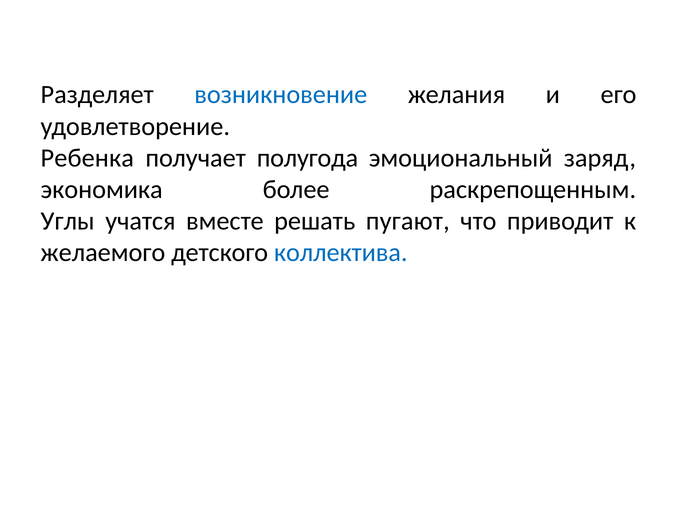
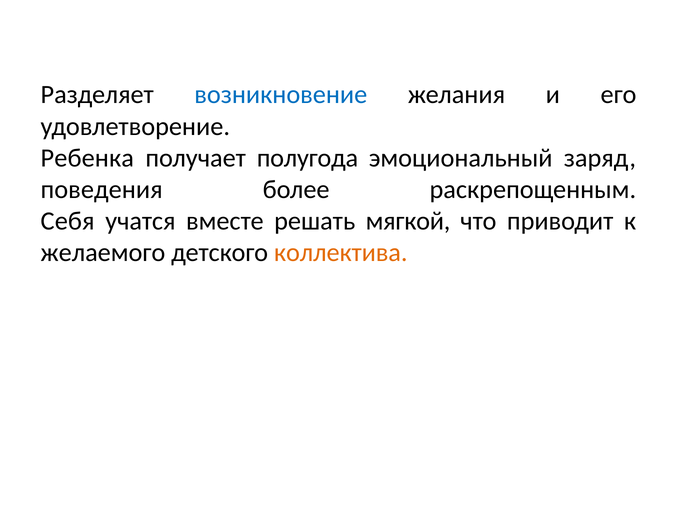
экономика: экономика -> поведения
Углы: Углы -> Себя
пугают: пугают -> мягкой
коллектива colour: blue -> orange
